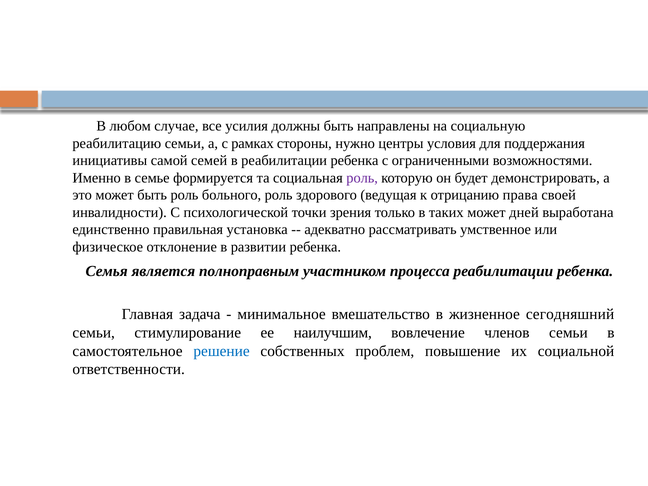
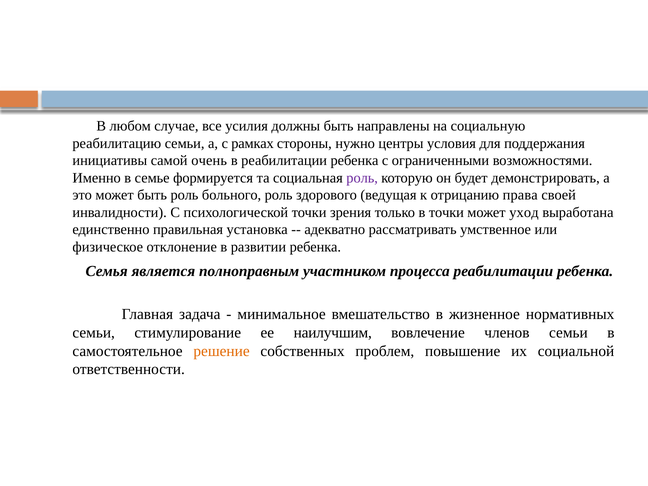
семей: семей -> очень
в таких: таких -> точки
дней: дней -> уход
сегодняшний: сегодняшний -> нормативных
решение colour: blue -> orange
